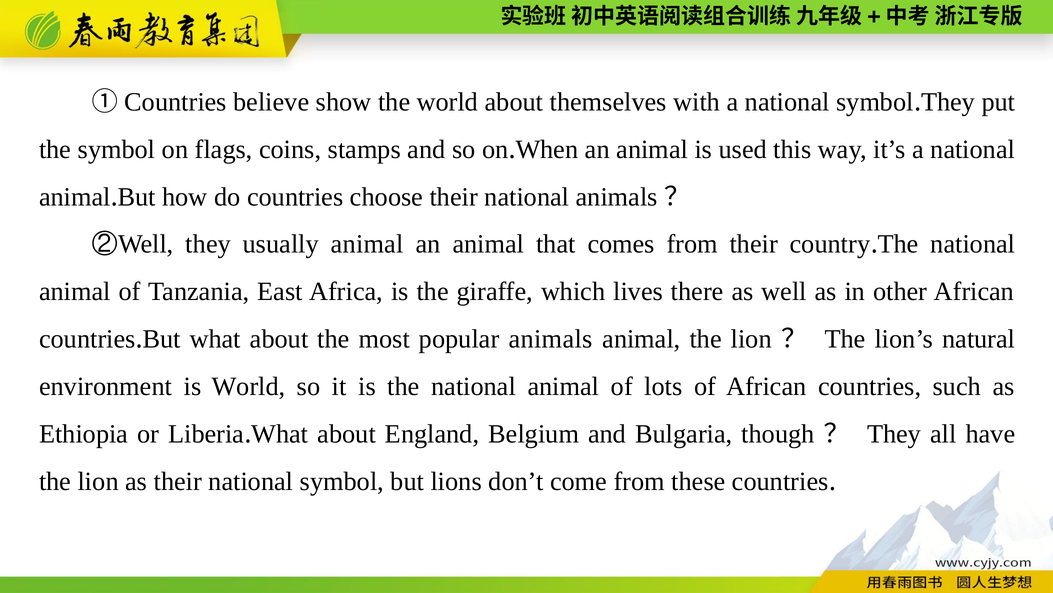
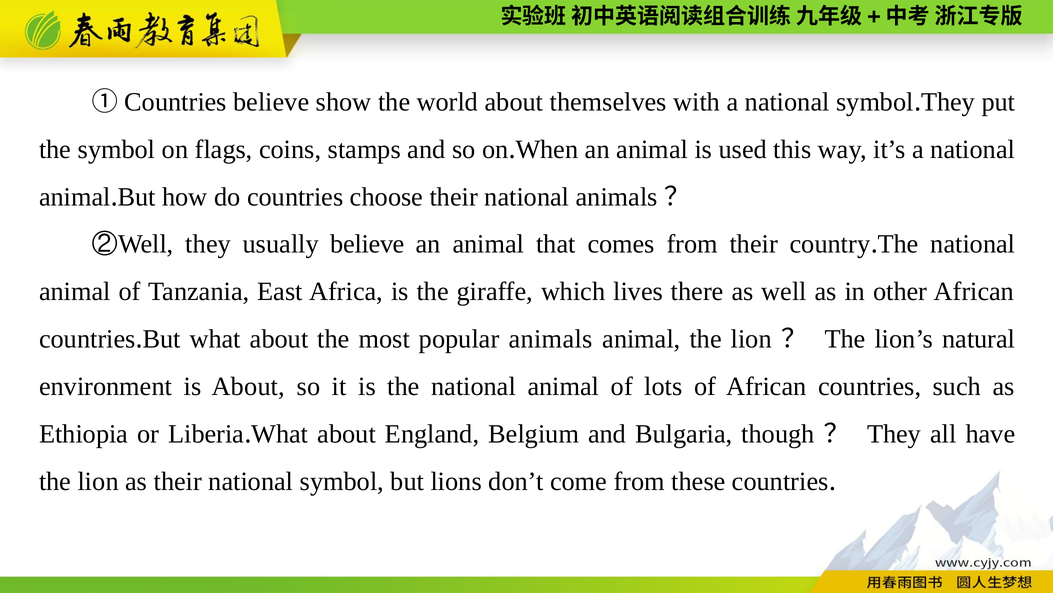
usually animal: animal -> believe
is World: World -> About
